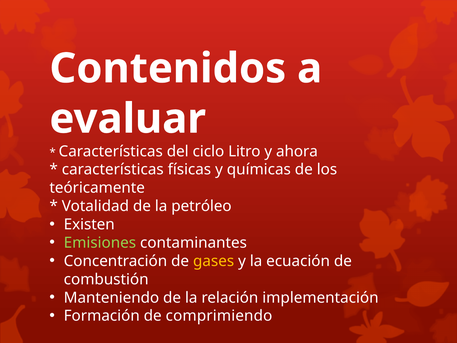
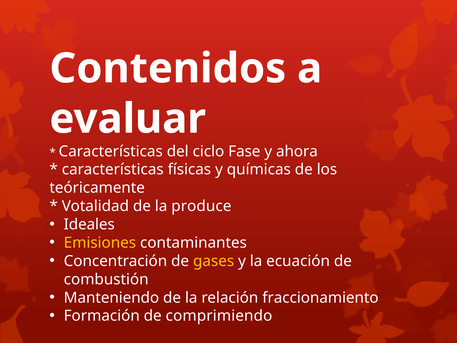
Litro: Litro -> Fase
petróleo: petróleo -> produce
Existen: Existen -> Ideales
Emisiones colour: light green -> yellow
implementación: implementación -> fraccionamiento
